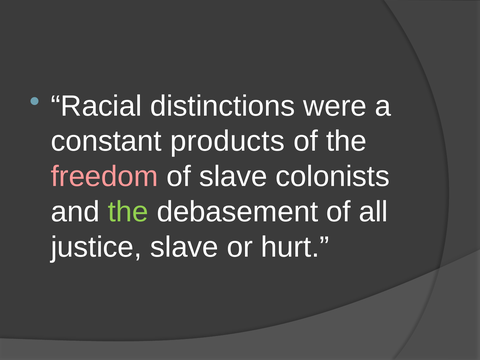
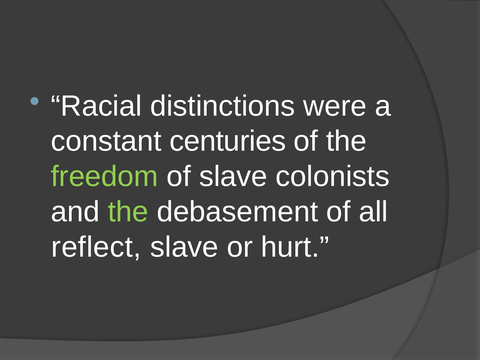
products: products -> centuries
freedom colour: pink -> light green
justice: justice -> reflect
